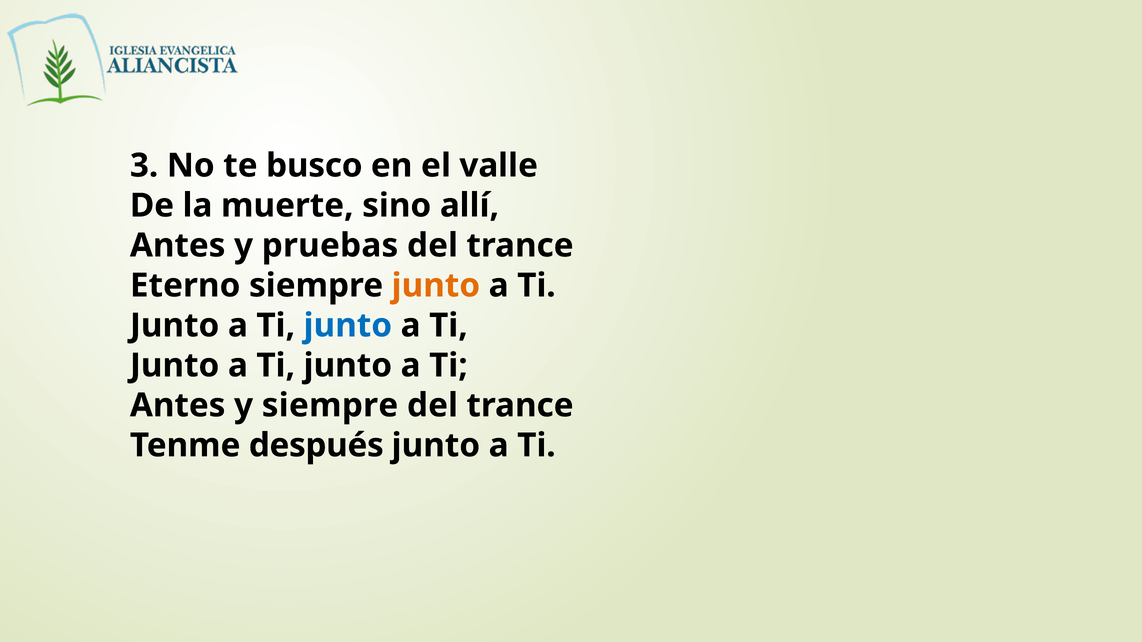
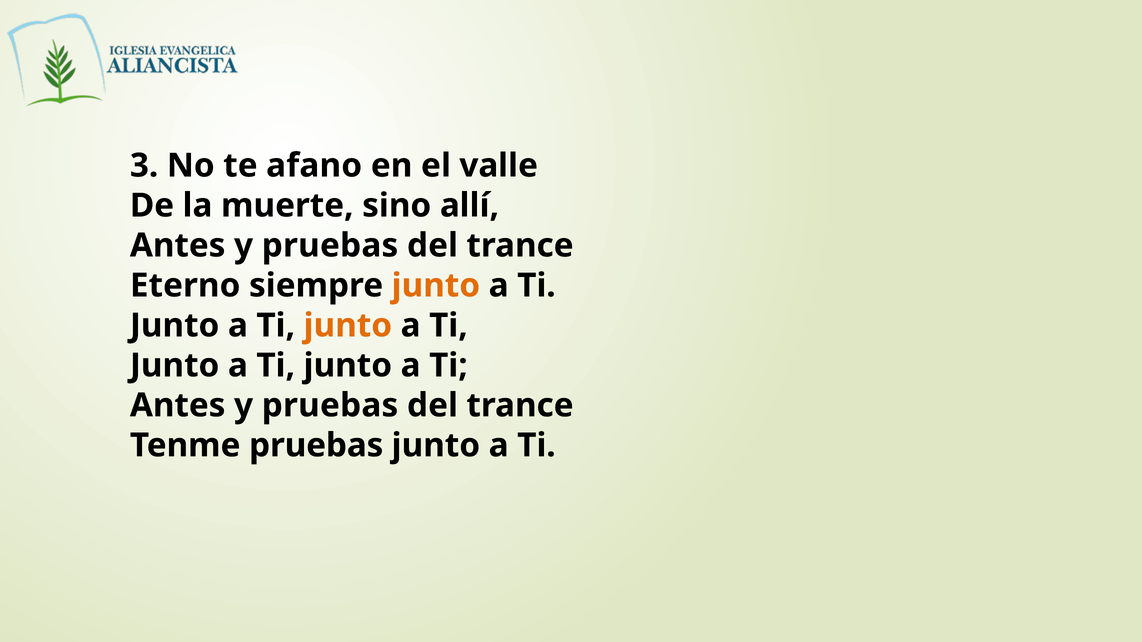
busco: busco -> afano
junto at (348, 326) colour: blue -> orange
siempre at (330, 406): siempre -> pruebas
Tenme después: después -> pruebas
